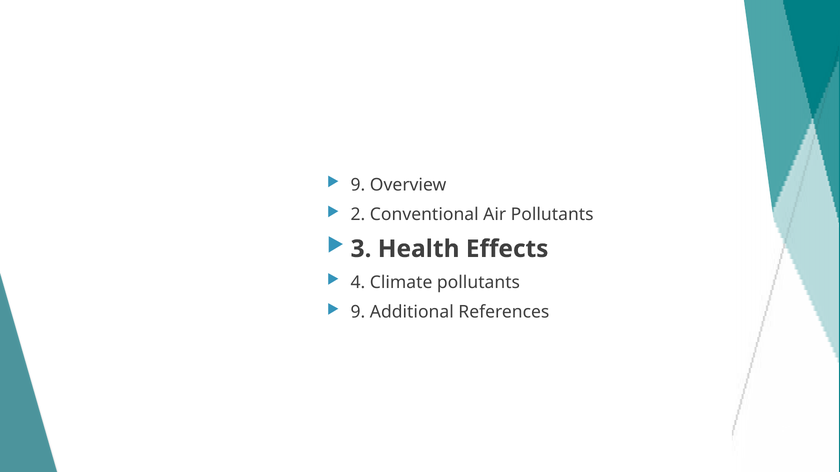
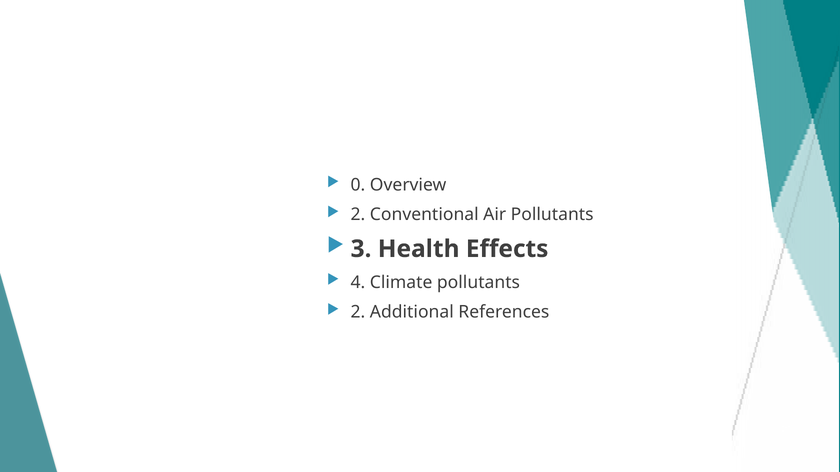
9 at (358, 185): 9 -> 0
9 at (358, 312): 9 -> 2
